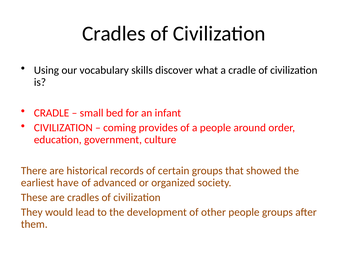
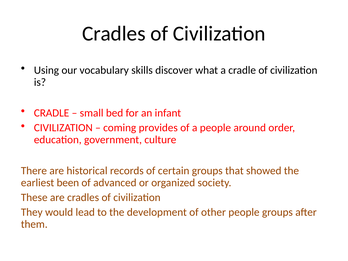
have: have -> been
